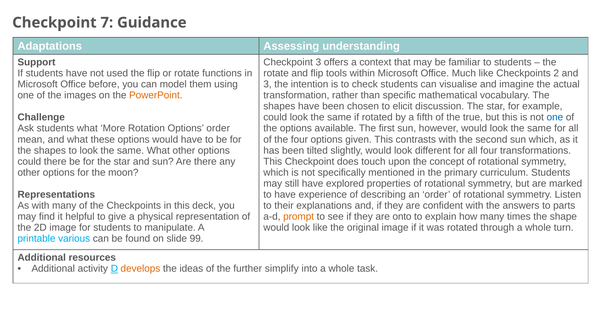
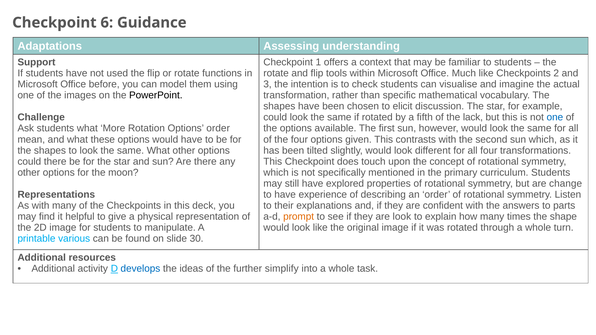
7: 7 -> 6
Checkpoint 3: 3 -> 1
PowerPoint colour: orange -> black
true: true -> lack
marked: marked -> change
are onto: onto -> look
99: 99 -> 30
develops colour: orange -> blue
